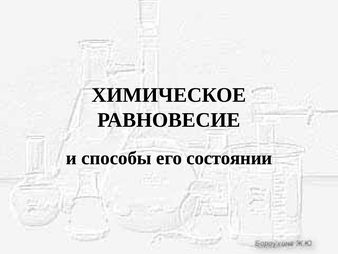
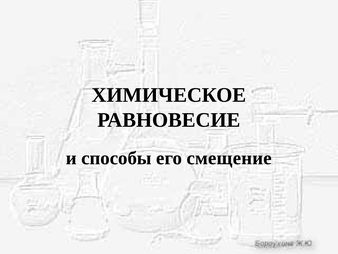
состоянии: состоянии -> смещение
